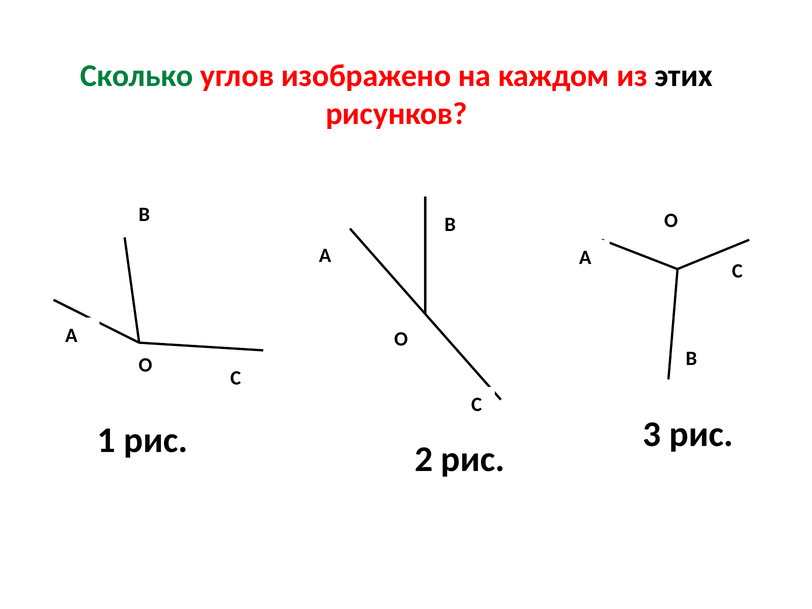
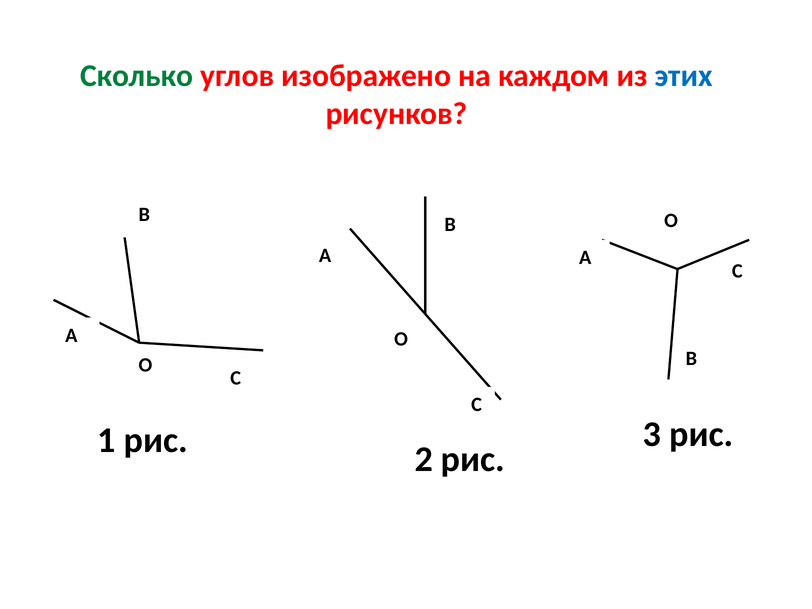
этих colour: black -> blue
